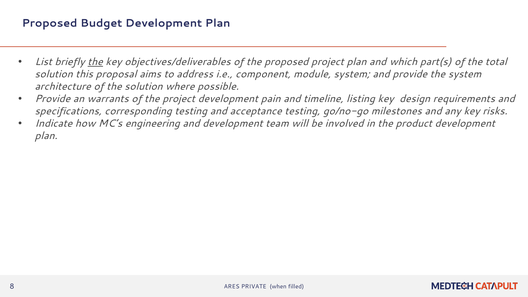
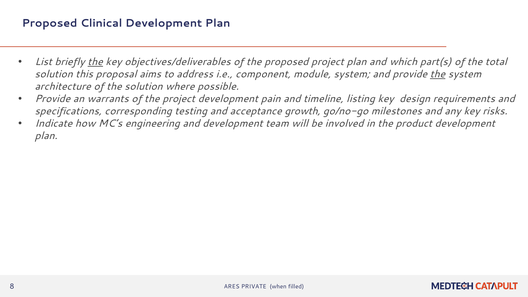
Budget: Budget -> Clinical
the at (438, 74) underline: none -> present
acceptance testing: testing -> growth
